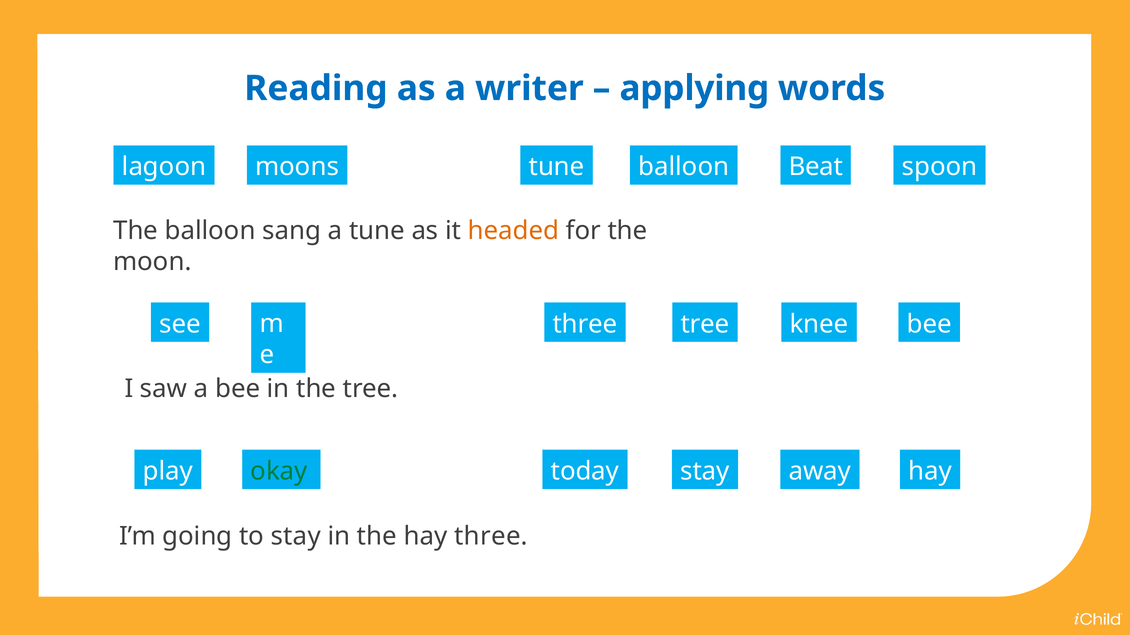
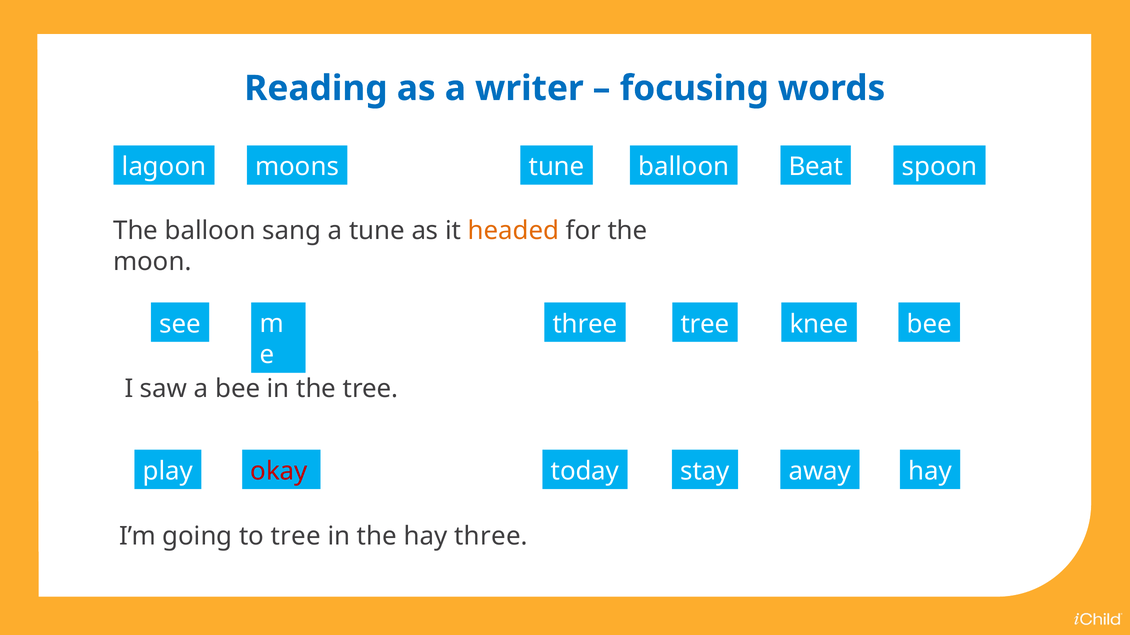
applying: applying -> focusing
okay colour: green -> red
to stay: stay -> tree
